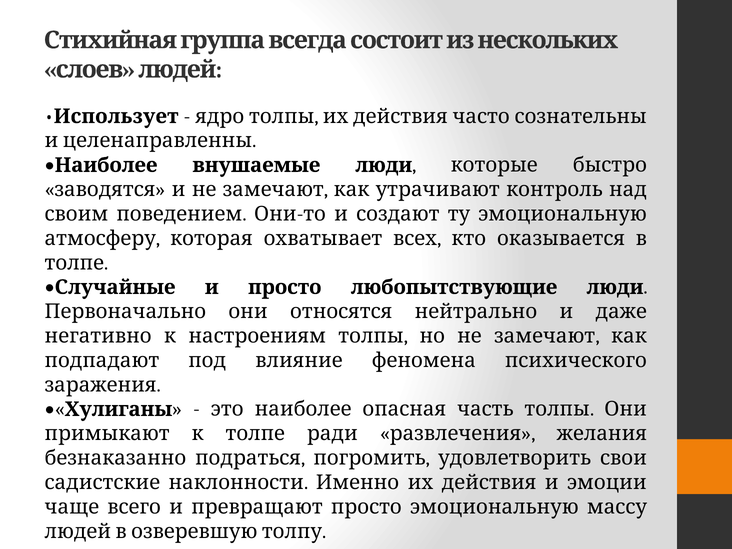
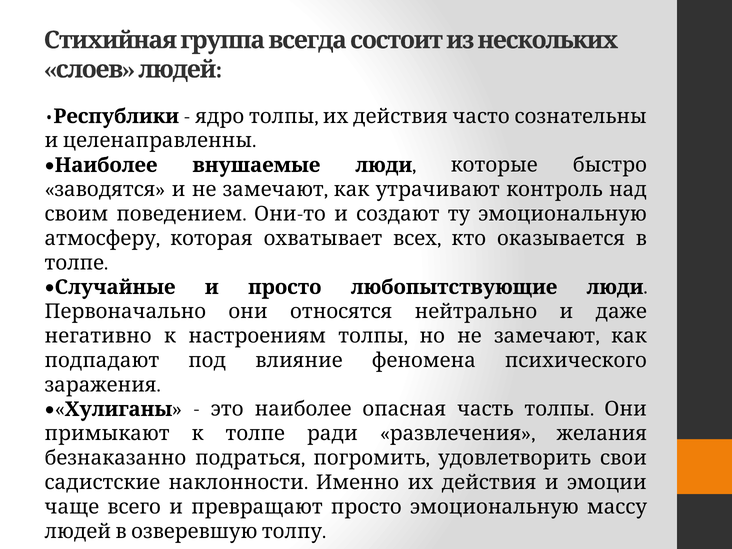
Использует: Использует -> Республики
